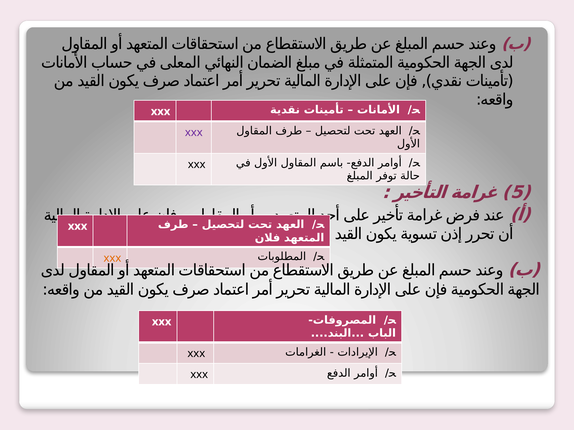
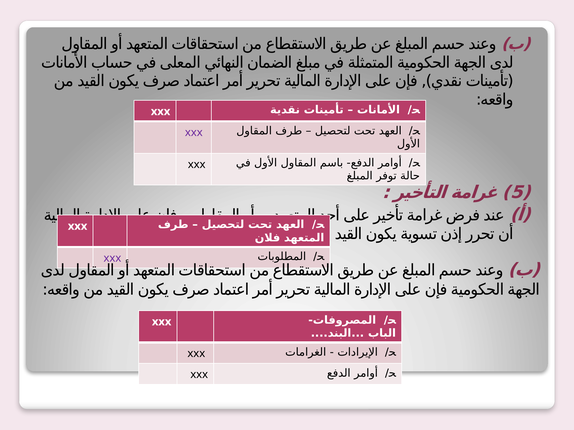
xxx at (112, 258) colour: orange -> purple
